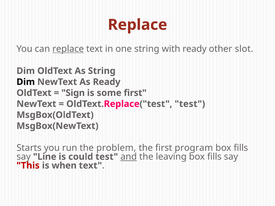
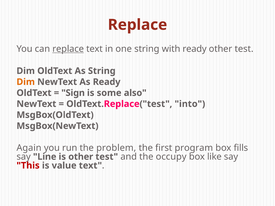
slot at (244, 49): slot -> test
Dim at (26, 82) colour: black -> orange
some first: first -> also
OldText.Replace("test test: test -> into
Starts: Starts -> Again
is could: could -> other
and underline: present -> none
leaving: leaving -> occupy
fills at (214, 157): fills -> like
when: when -> value
